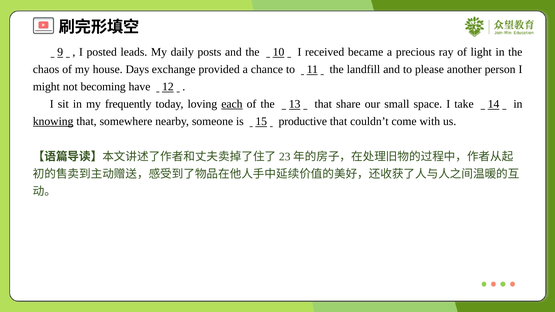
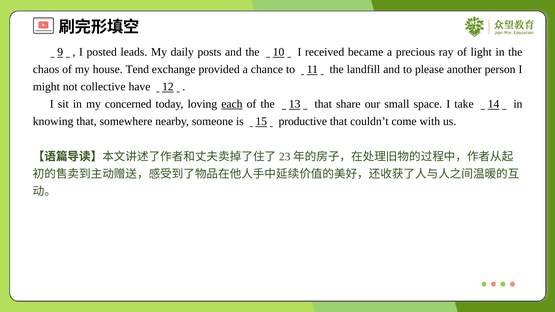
Days: Days -> Tend
becoming: becoming -> collective
frequently: frequently -> concerned
knowing underline: present -> none
